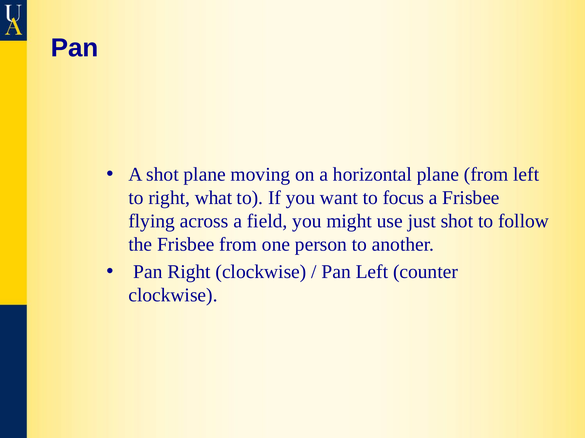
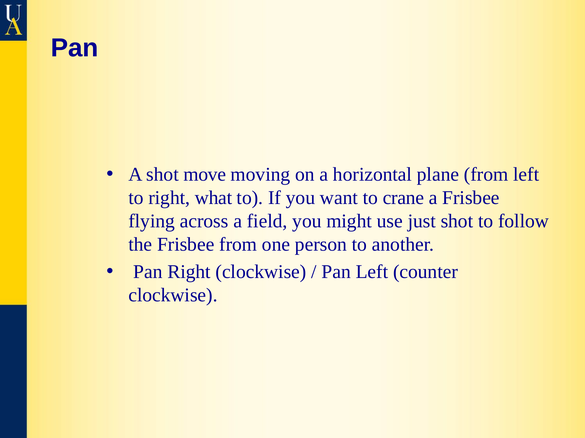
shot plane: plane -> move
focus: focus -> crane
